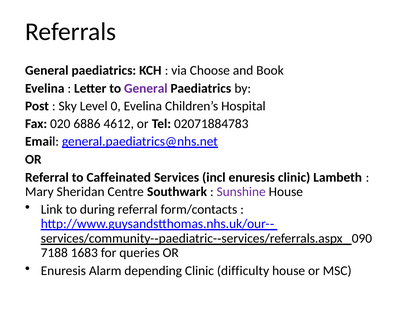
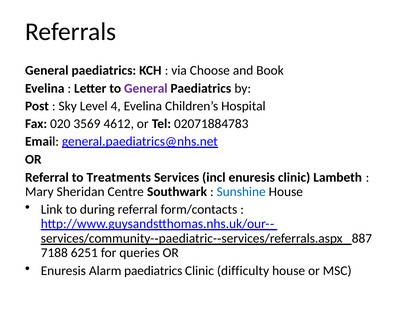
0: 0 -> 4
6886: 6886 -> 3569
Caffeinated: Caffeinated -> Treatments
Sunshine colour: purple -> blue
090: 090 -> 887
1683: 1683 -> 6251
Alarm depending: depending -> paediatrics
